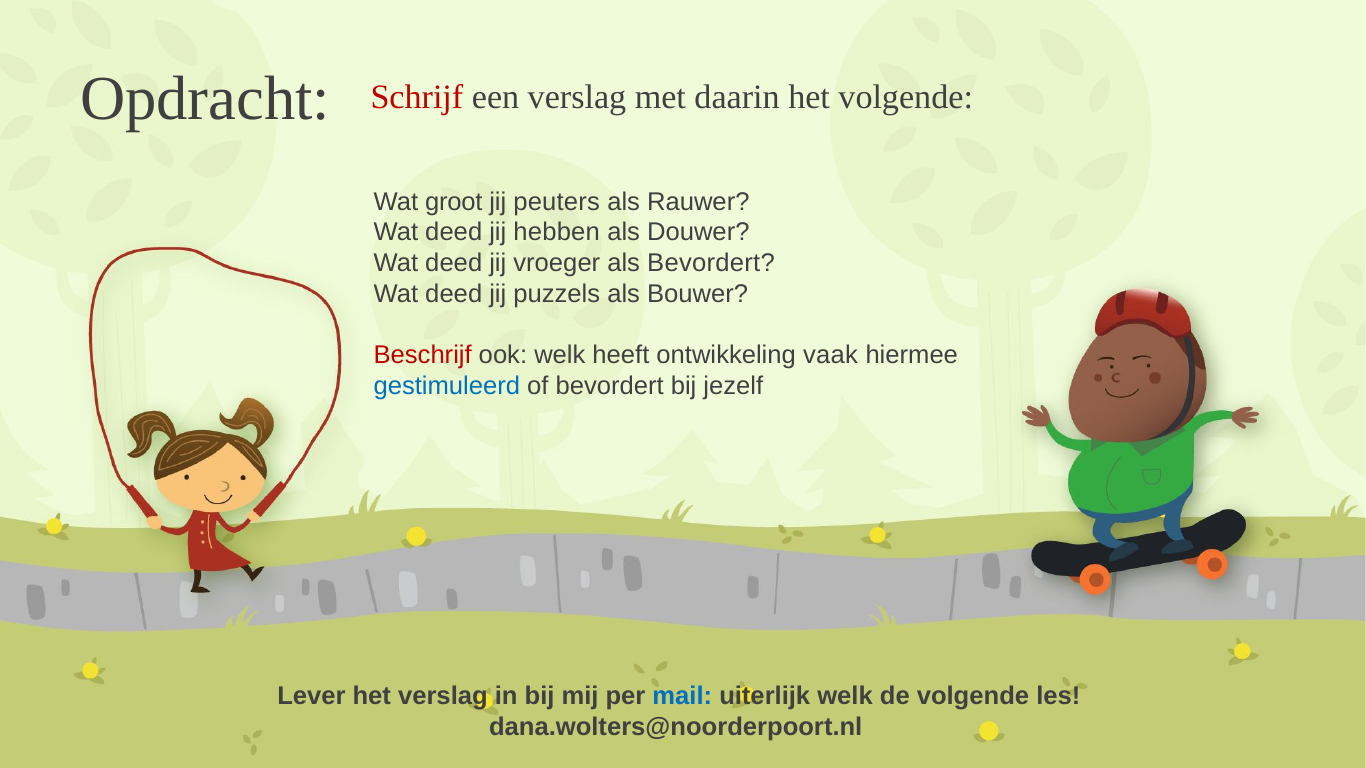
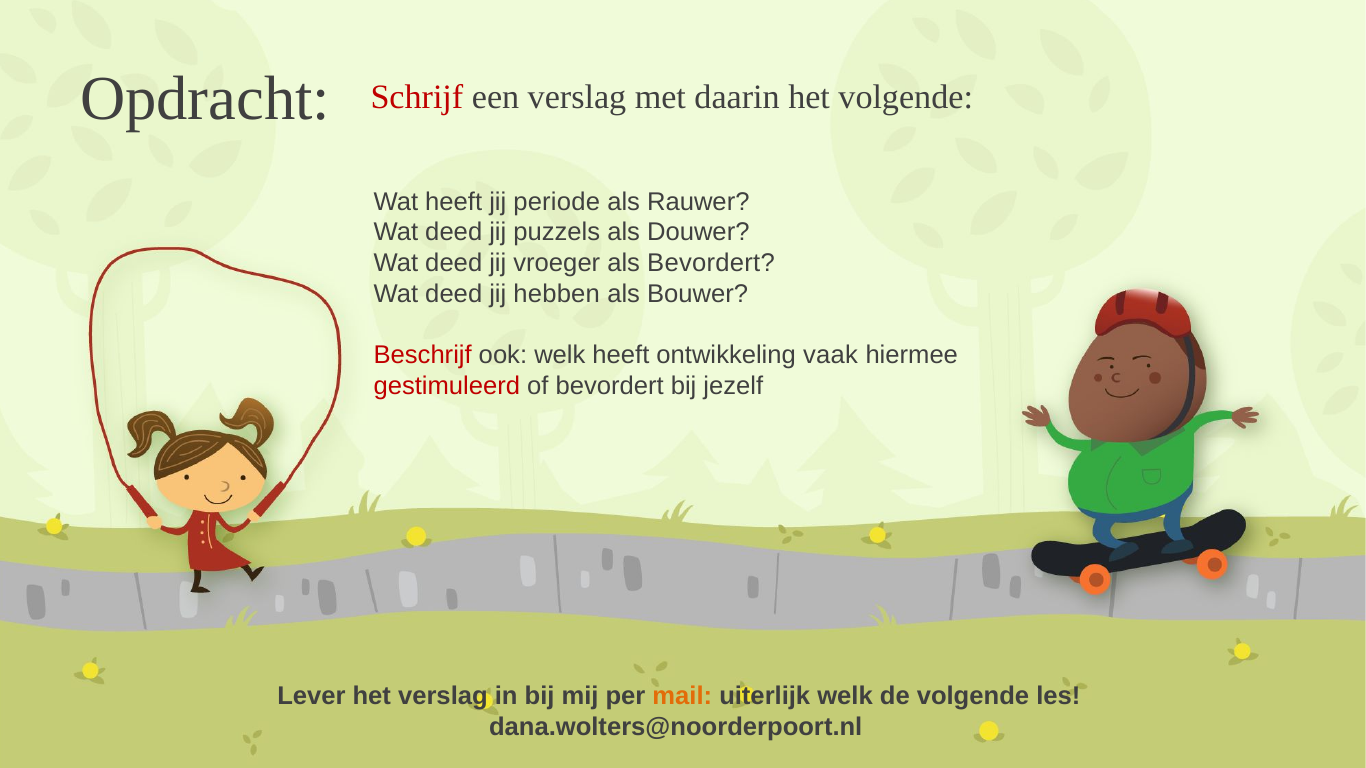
Wat groot: groot -> heeft
peuters: peuters -> periode
hebben: hebben -> puzzels
puzzels: puzzels -> hebben
gestimuleerd colour: blue -> red
mail colour: blue -> orange
